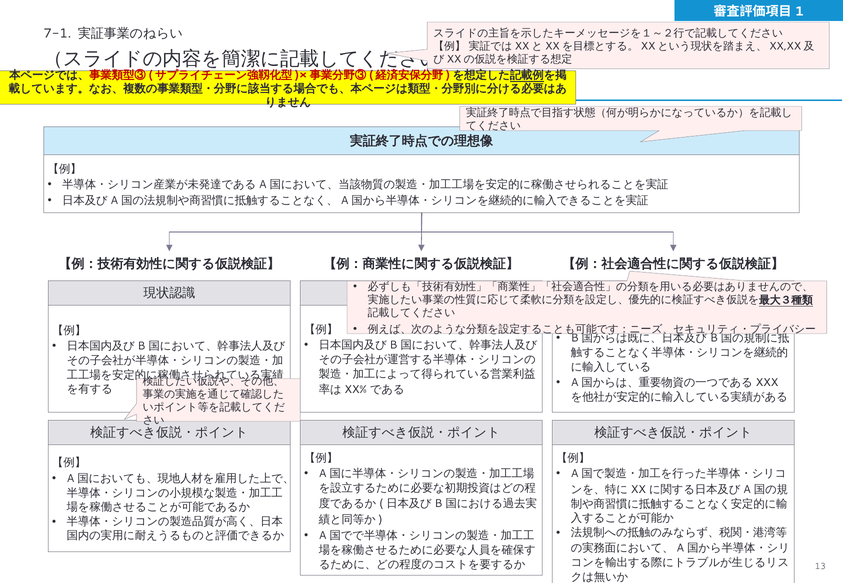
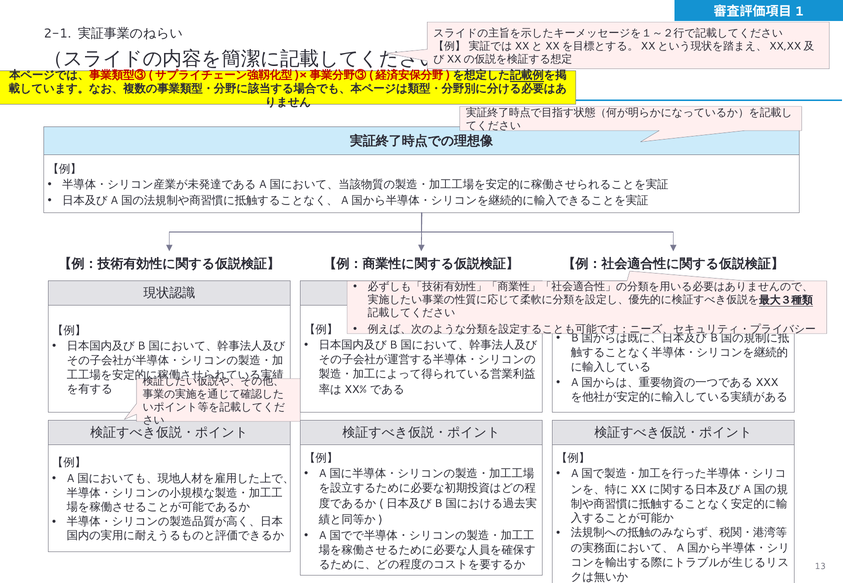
7-1: 7-1 -> 2-1
